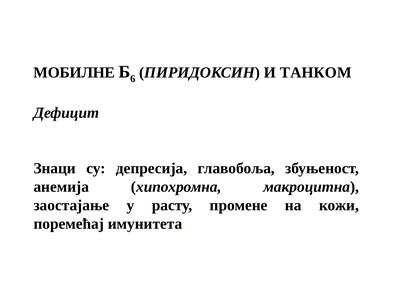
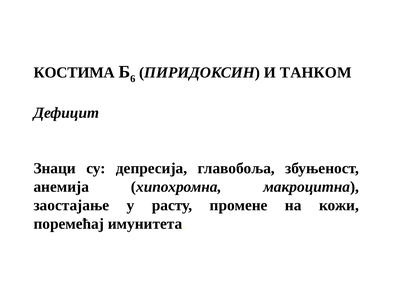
МОБИЛНЕ: МОБИЛНЕ -> КОСТИМА
